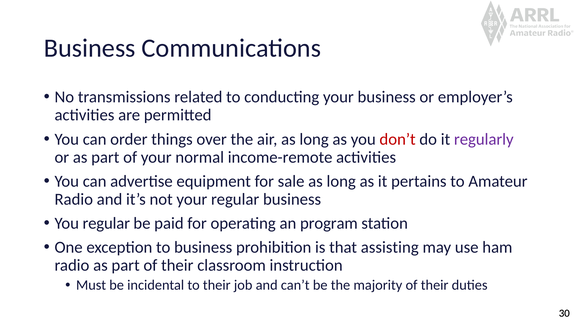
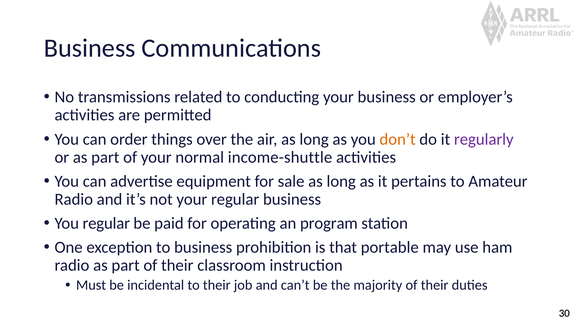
don’t colour: red -> orange
income-remote: income-remote -> income-shuttle
assisting: assisting -> portable
